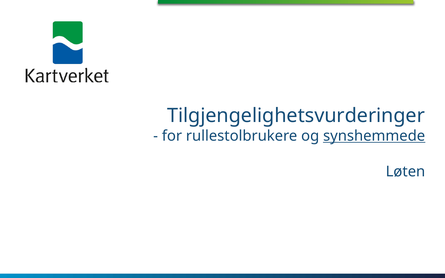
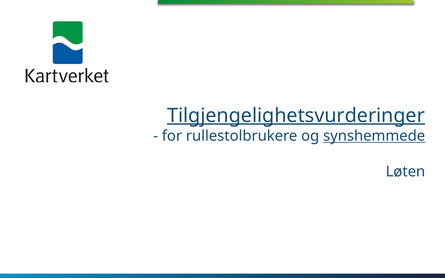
Tilgjengelighetsvurderinger underline: none -> present
